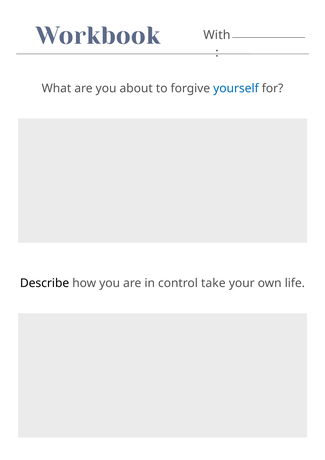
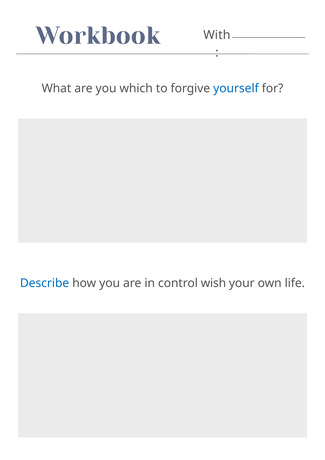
about: about -> which
Describe colour: black -> blue
take: take -> wish
